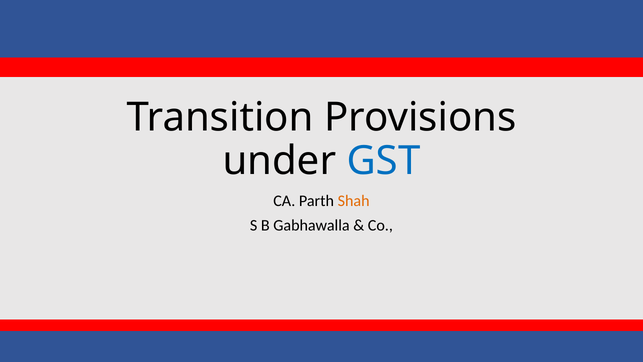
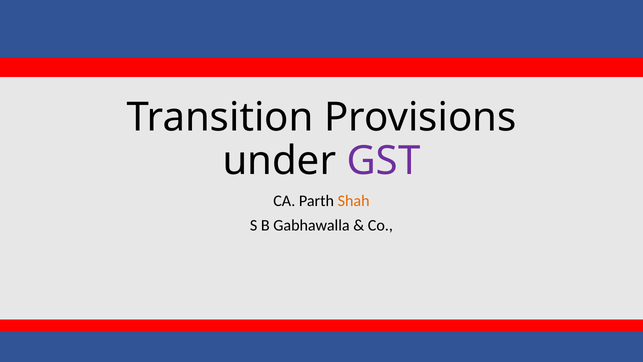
GST colour: blue -> purple
